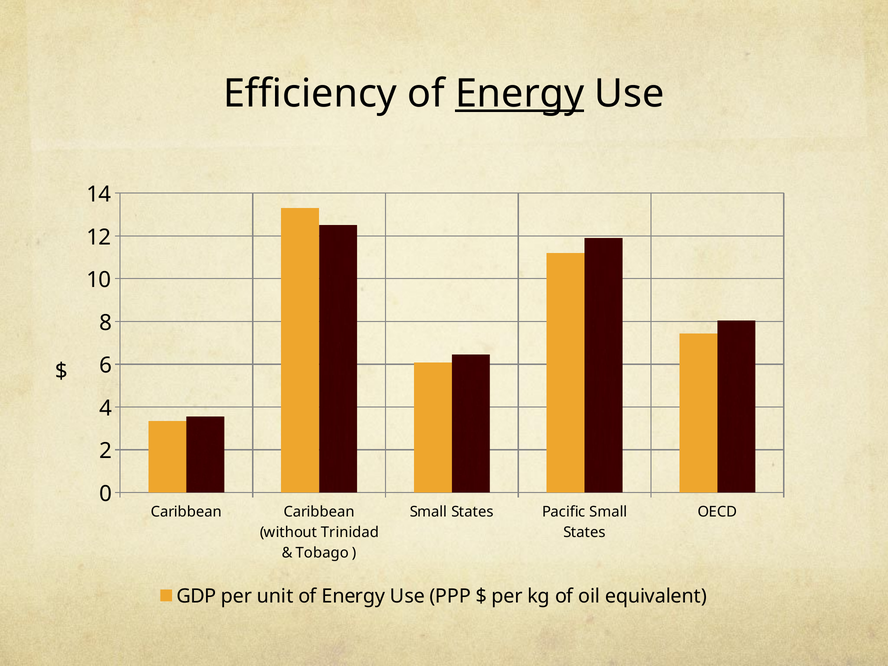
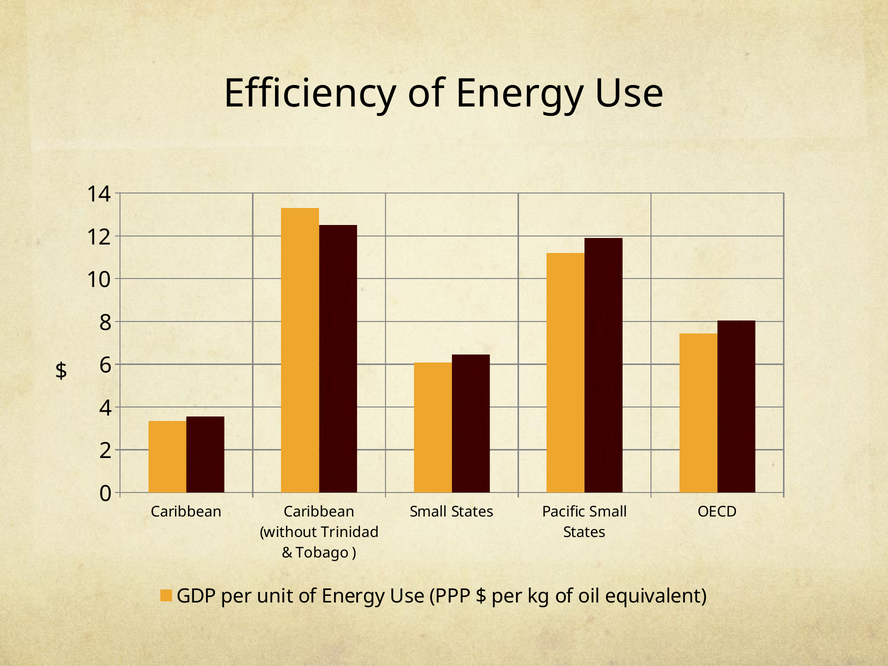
Energy at (520, 94) underline: present -> none
